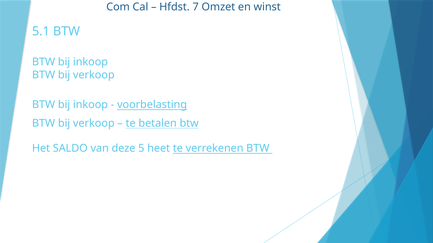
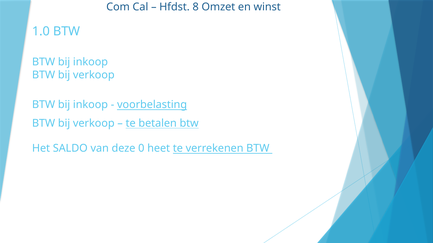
7: 7 -> 8
5.1: 5.1 -> 1.0
5: 5 -> 0
